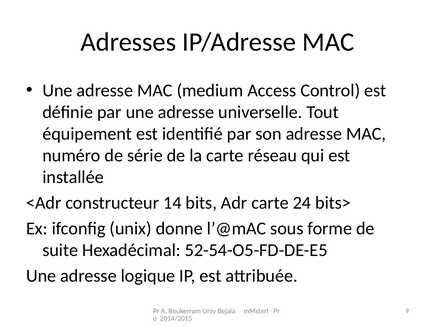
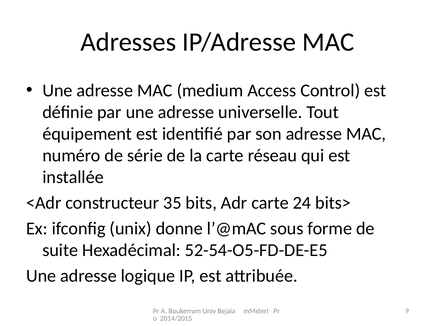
14: 14 -> 35
